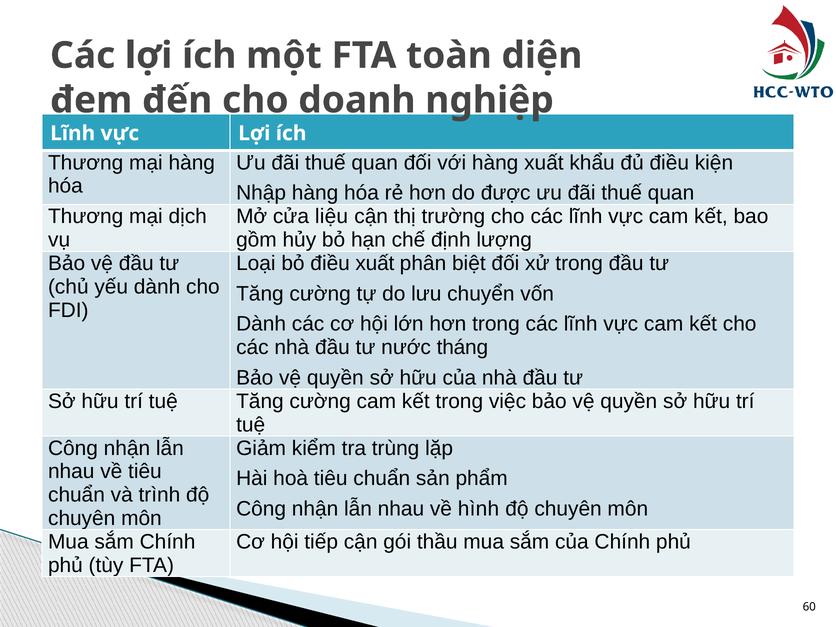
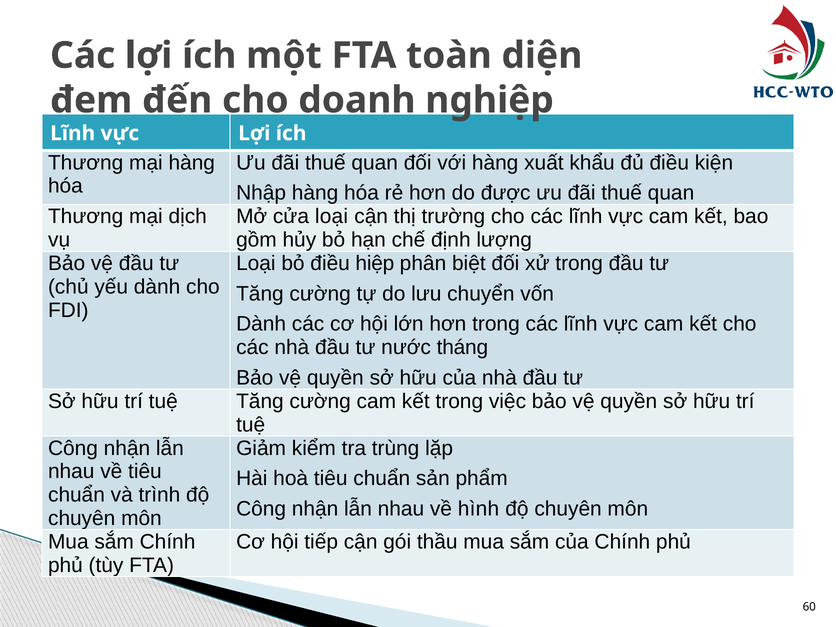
cửa liệu: liệu -> loại
điều xuất: xuất -> hiệp
